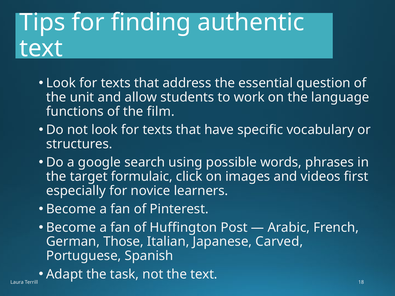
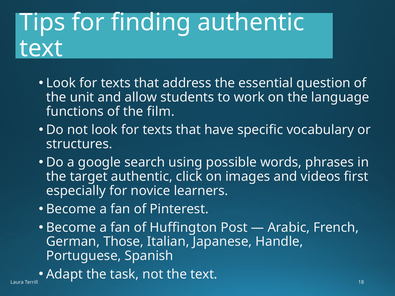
target formulaic: formulaic -> authentic
Carved: Carved -> Handle
